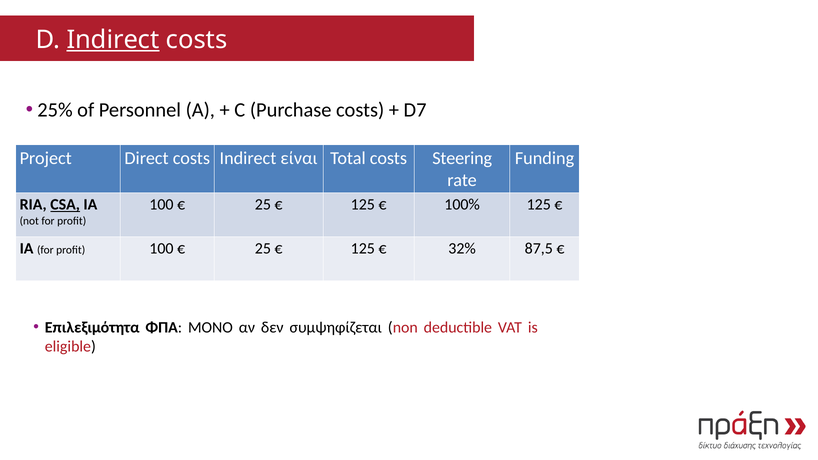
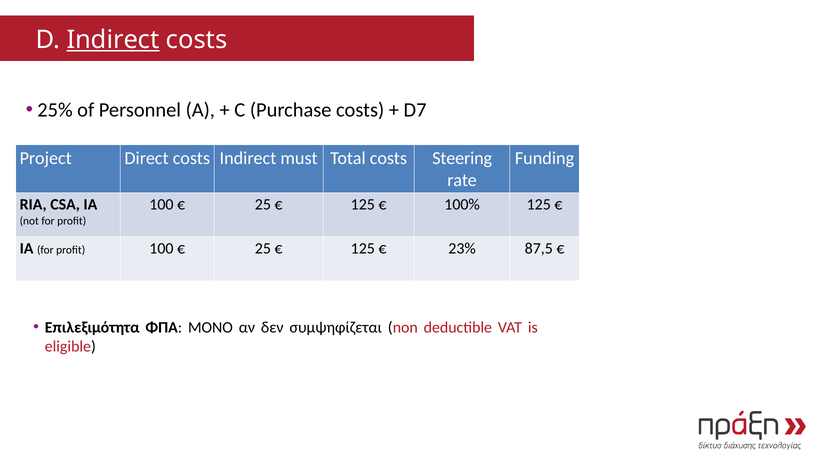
είναι: είναι -> must
CSA underline: present -> none
32%: 32% -> 23%
